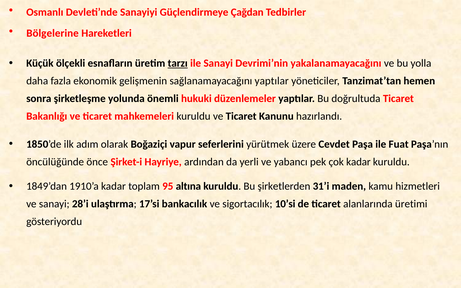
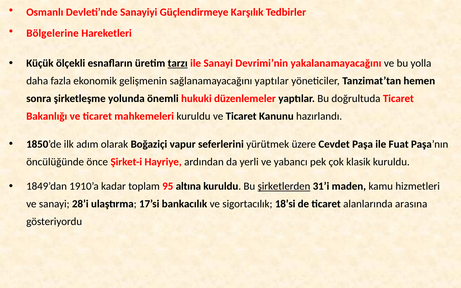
Çağdan: Çağdan -> Karşılık
çok kadar: kadar -> klasik
şirketlerden underline: none -> present
10’si: 10’si -> 18’si
üretimi: üretimi -> arasına
